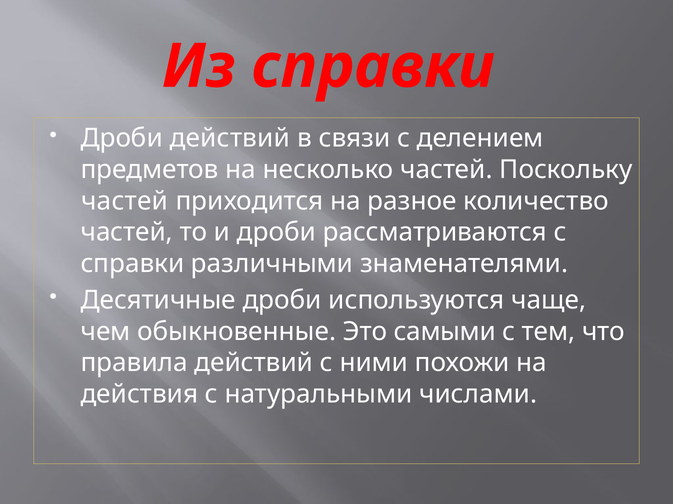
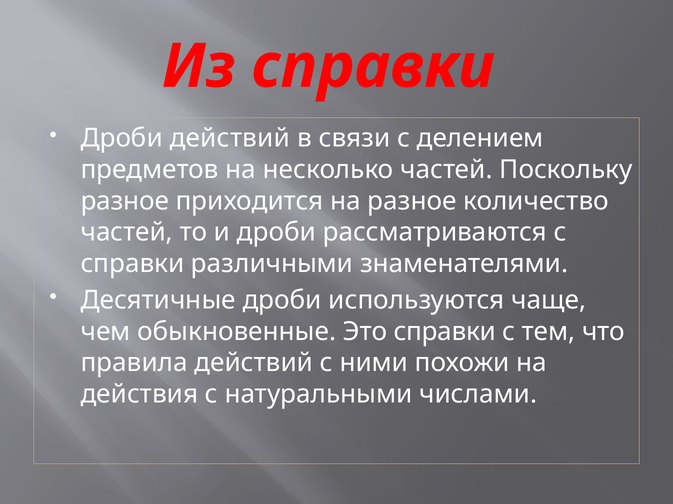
частей at (125, 201): частей -> разное
Это самыми: самыми -> справки
